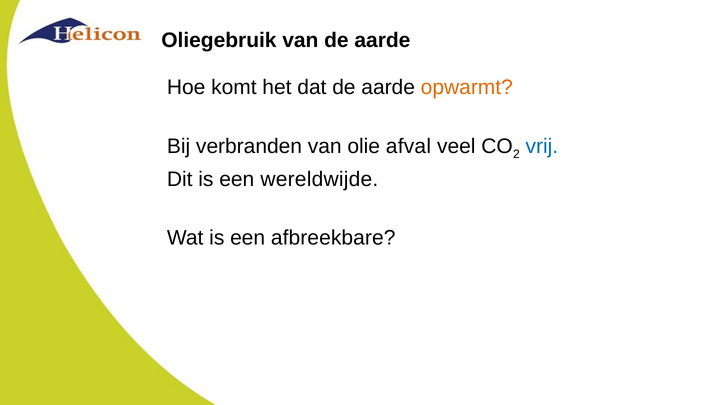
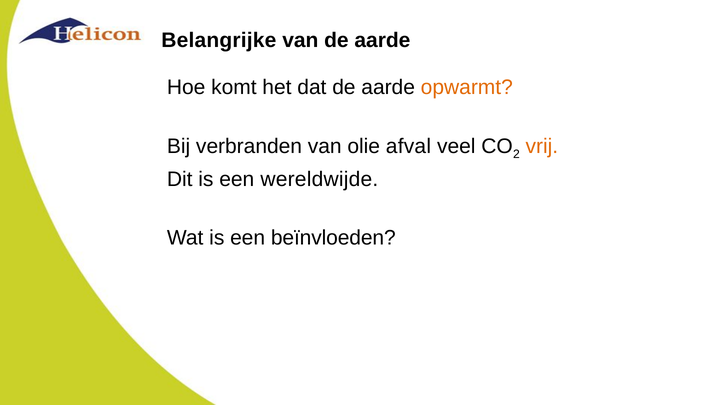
Oliegebruik: Oliegebruik -> Belangrijke
vrij colour: blue -> orange
afbreekbare: afbreekbare -> beïnvloeden
